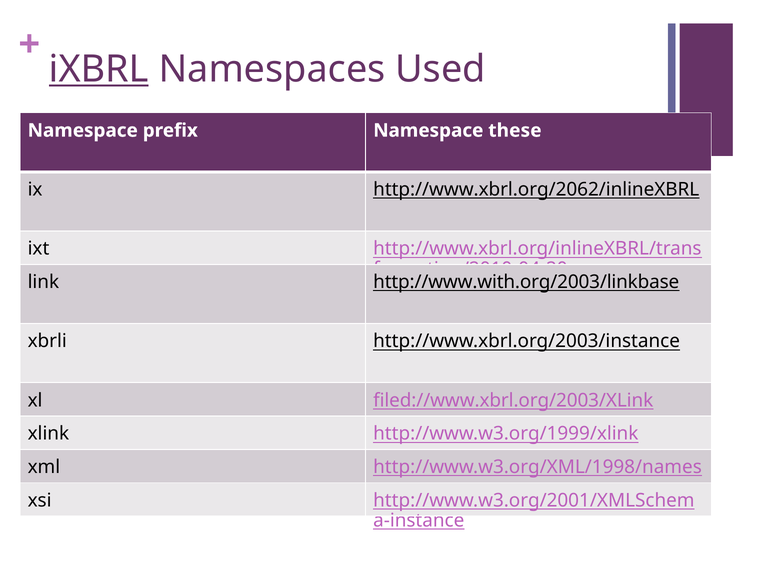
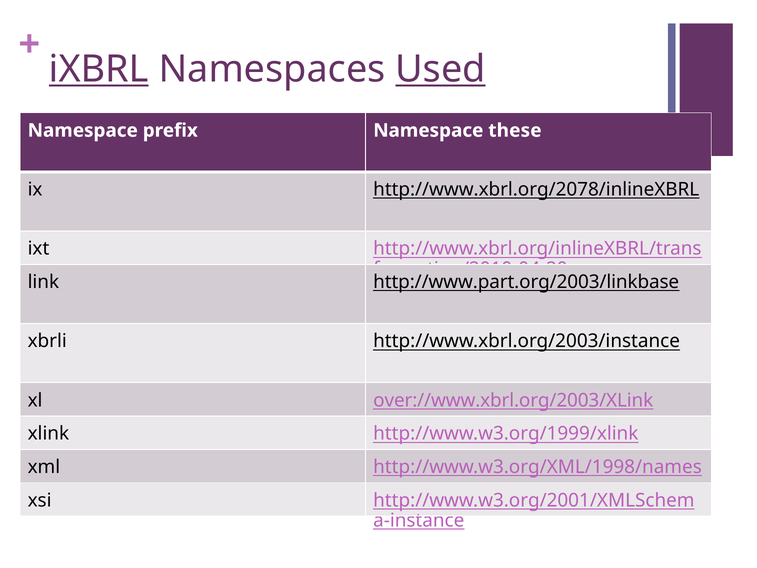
Used underline: none -> present
http://www.xbrl.org/2062/inlineXBRL: http://www.xbrl.org/2062/inlineXBRL -> http://www.xbrl.org/2078/inlineXBRL
http://www.with.org/2003/linkbase: http://www.with.org/2003/linkbase -> http://www.part.org/2003/linkbase
filed://www.xbrl.org/2003/XLink: filed://www.xbrl.org/2003/XLink -> over://www.xbrl.org/2003/XLink
